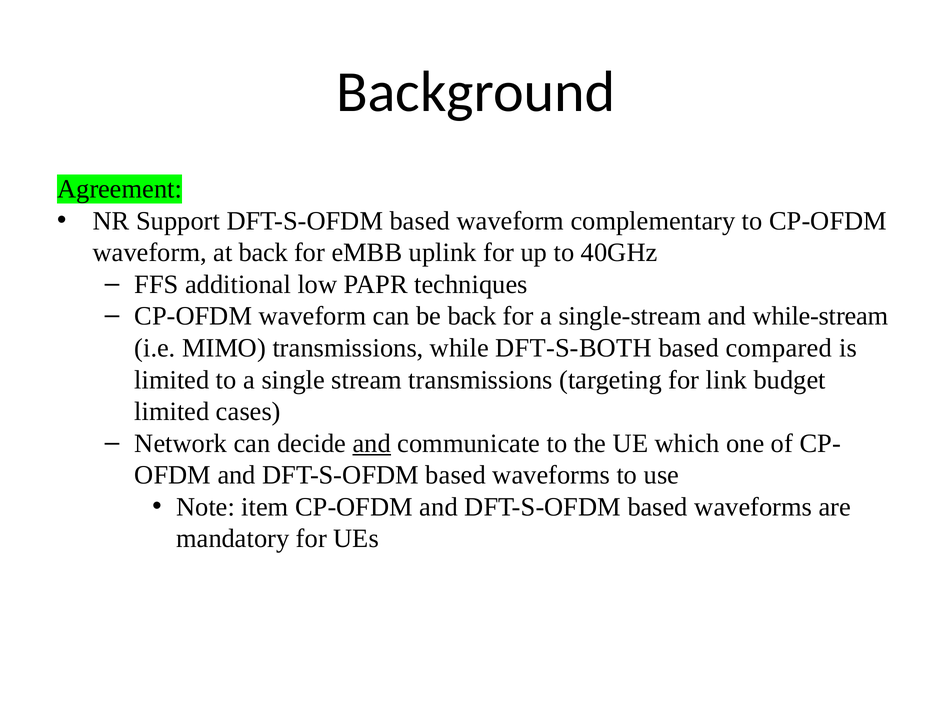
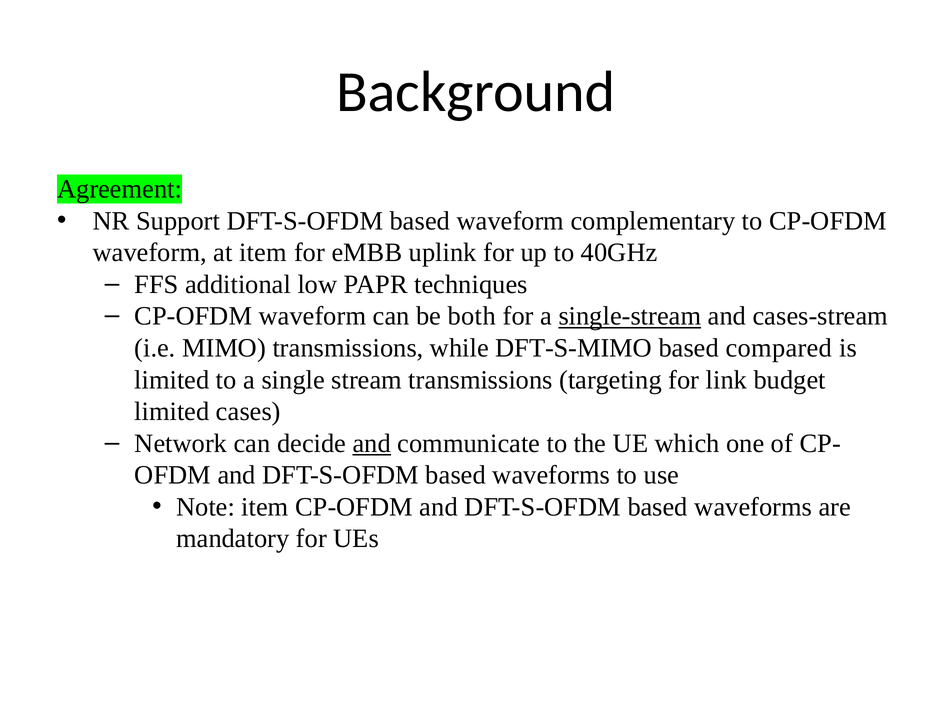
at back: back -> item
be back: back -> both
single-stream underline: none -> present
while-stream: while-stream -> cases-stream
DFT-S-BOTH: DFT-S-BOTH -> DFT-S-MIMO
